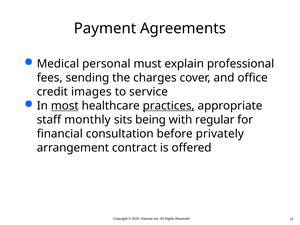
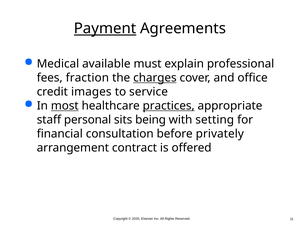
Payment underline: none -> present
personal: personal -> available
sending: sending -> fraction
charges underline: none -> present
monthly: monthly -> personal
regular: regular -> setting
